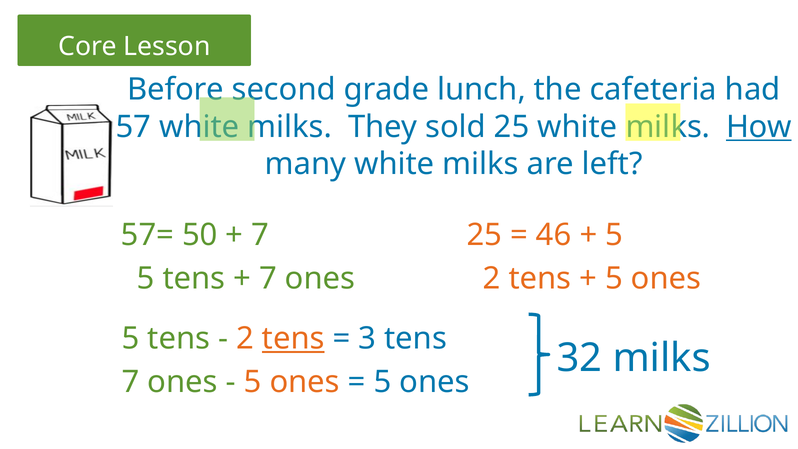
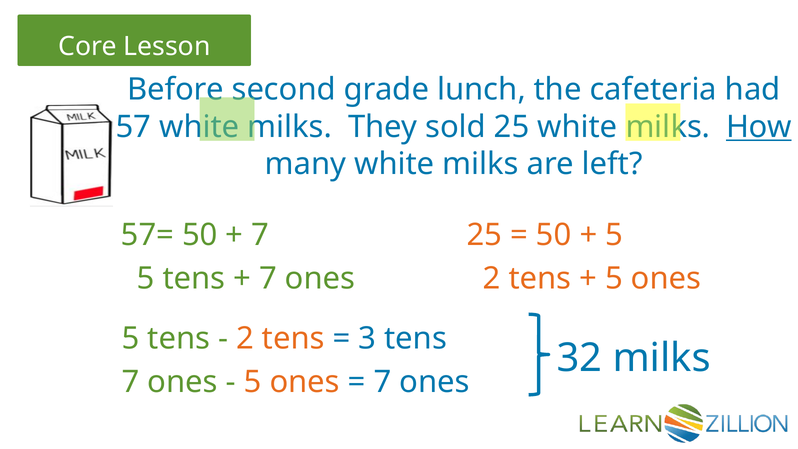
46 at (554, 235): 46 -> 50
tens at (293, 339) underline: present -> none
5 at (382, 382): 5 -> 7
